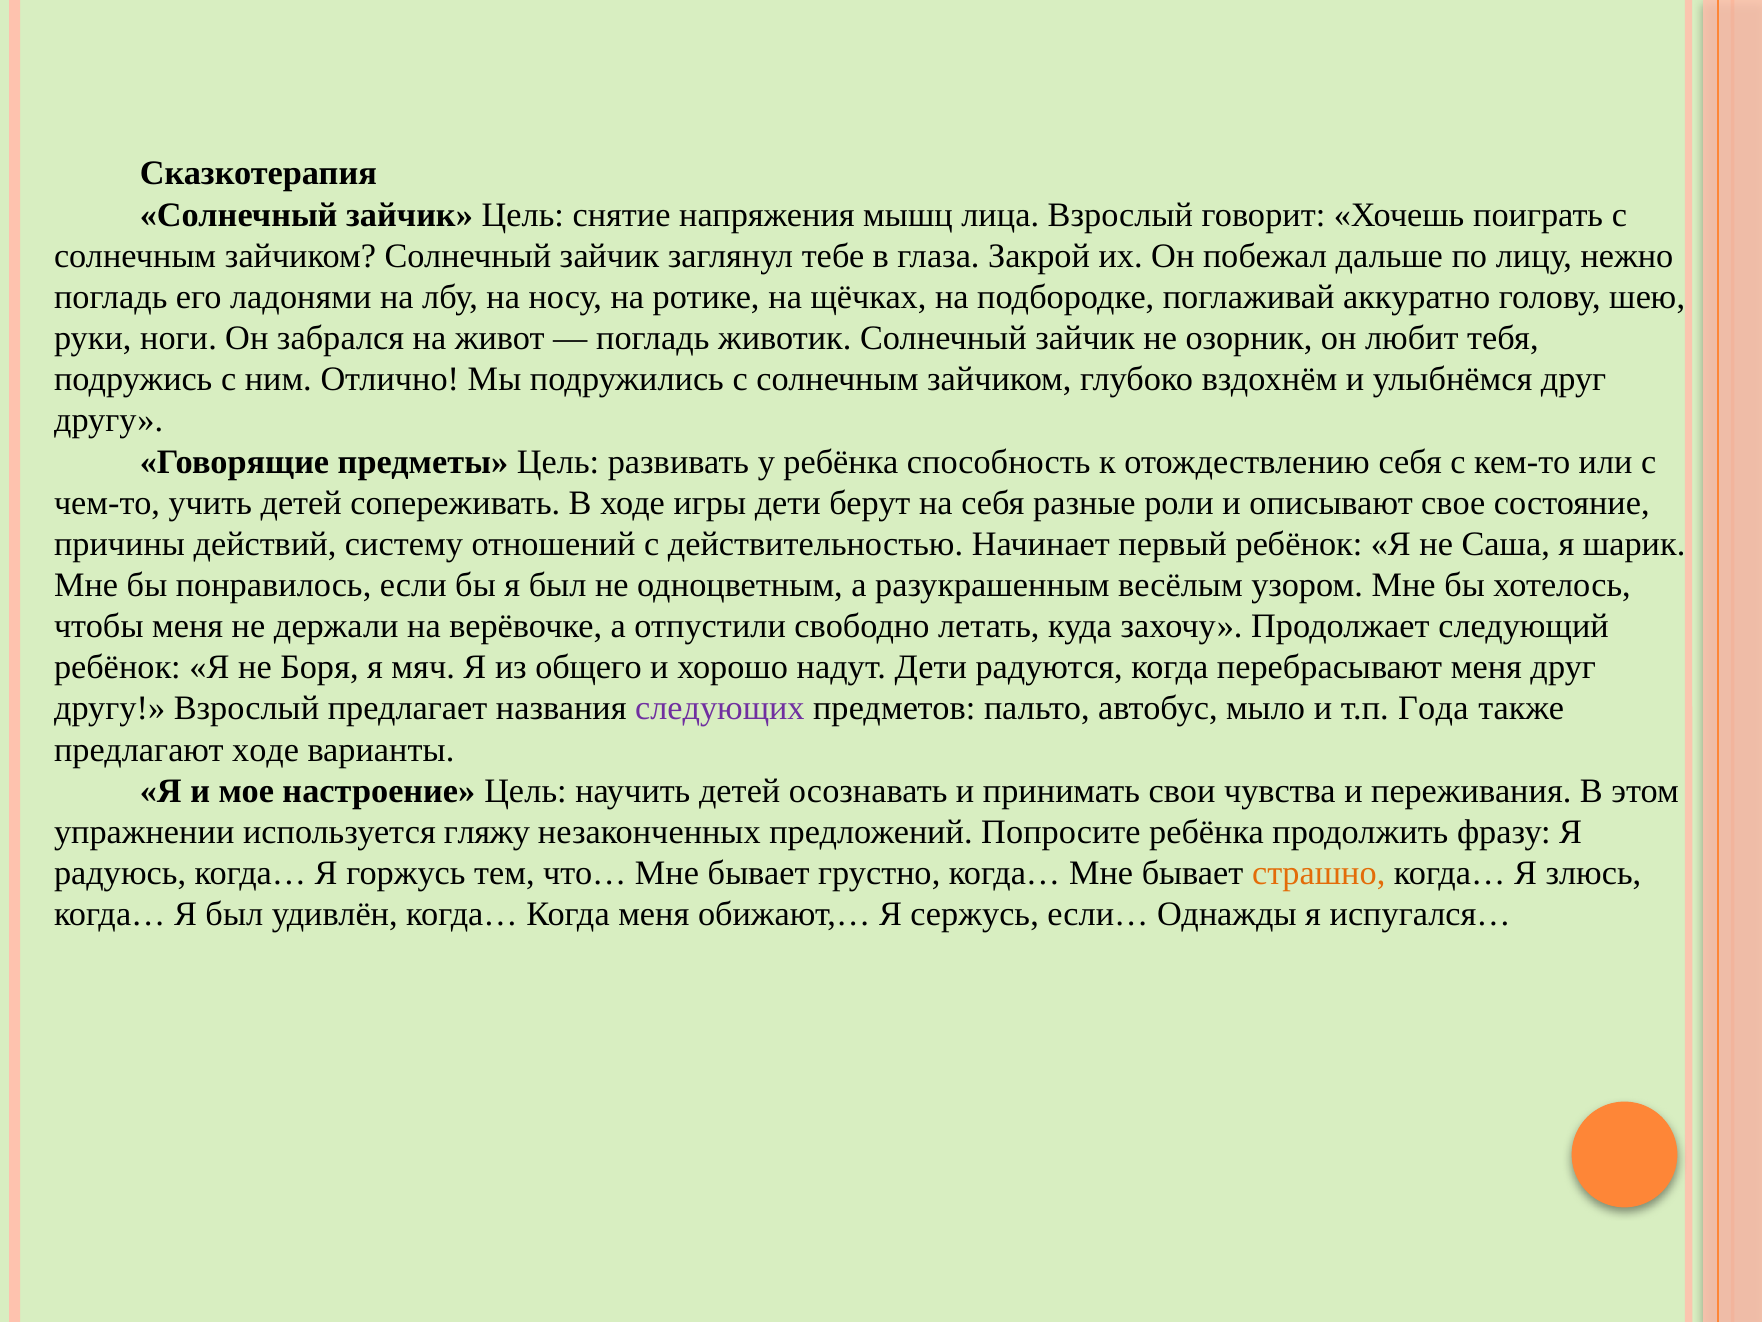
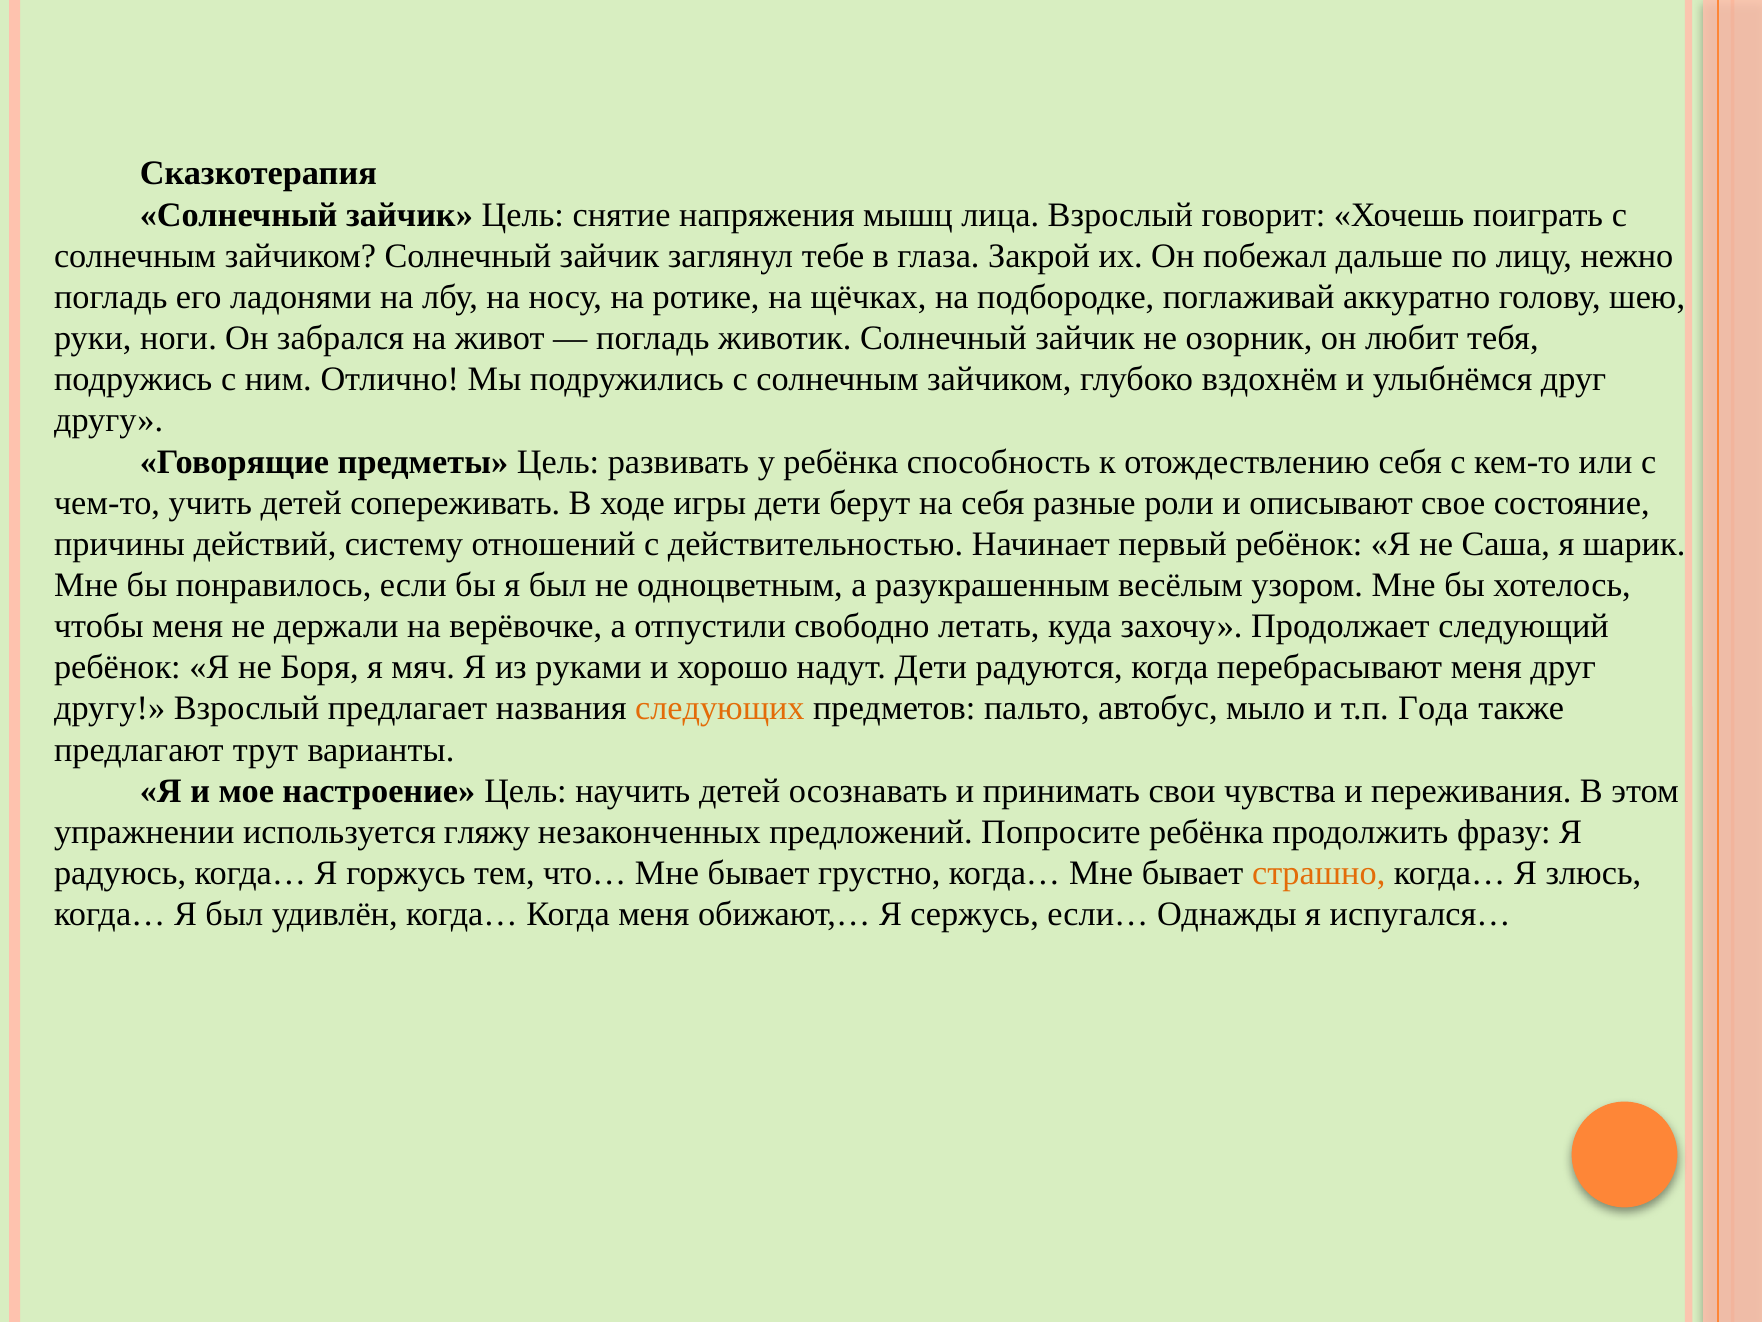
общего: общего -> руками
следующих colour: purple -> orange
предлагают ходе: ходе -> трут
